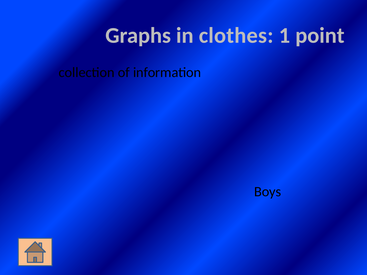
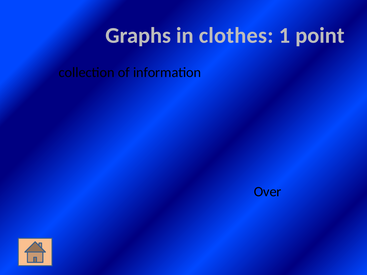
Boys: Boys -> Over
